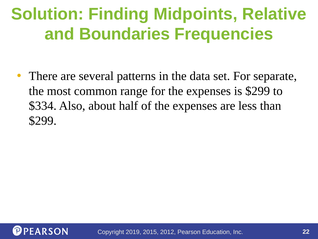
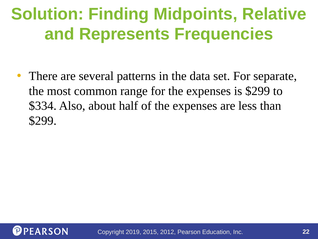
Boundaries: Boundaries -> Represents
